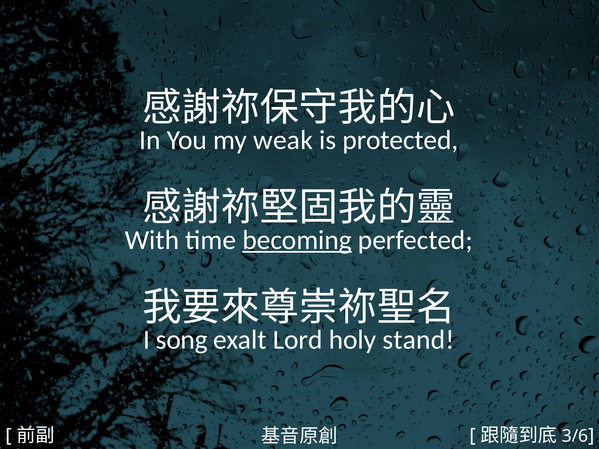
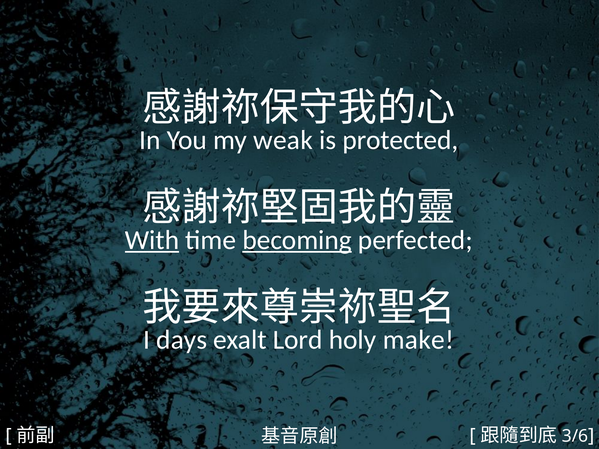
With underline: none -> present
song: song -> days
stand: stand -> make
